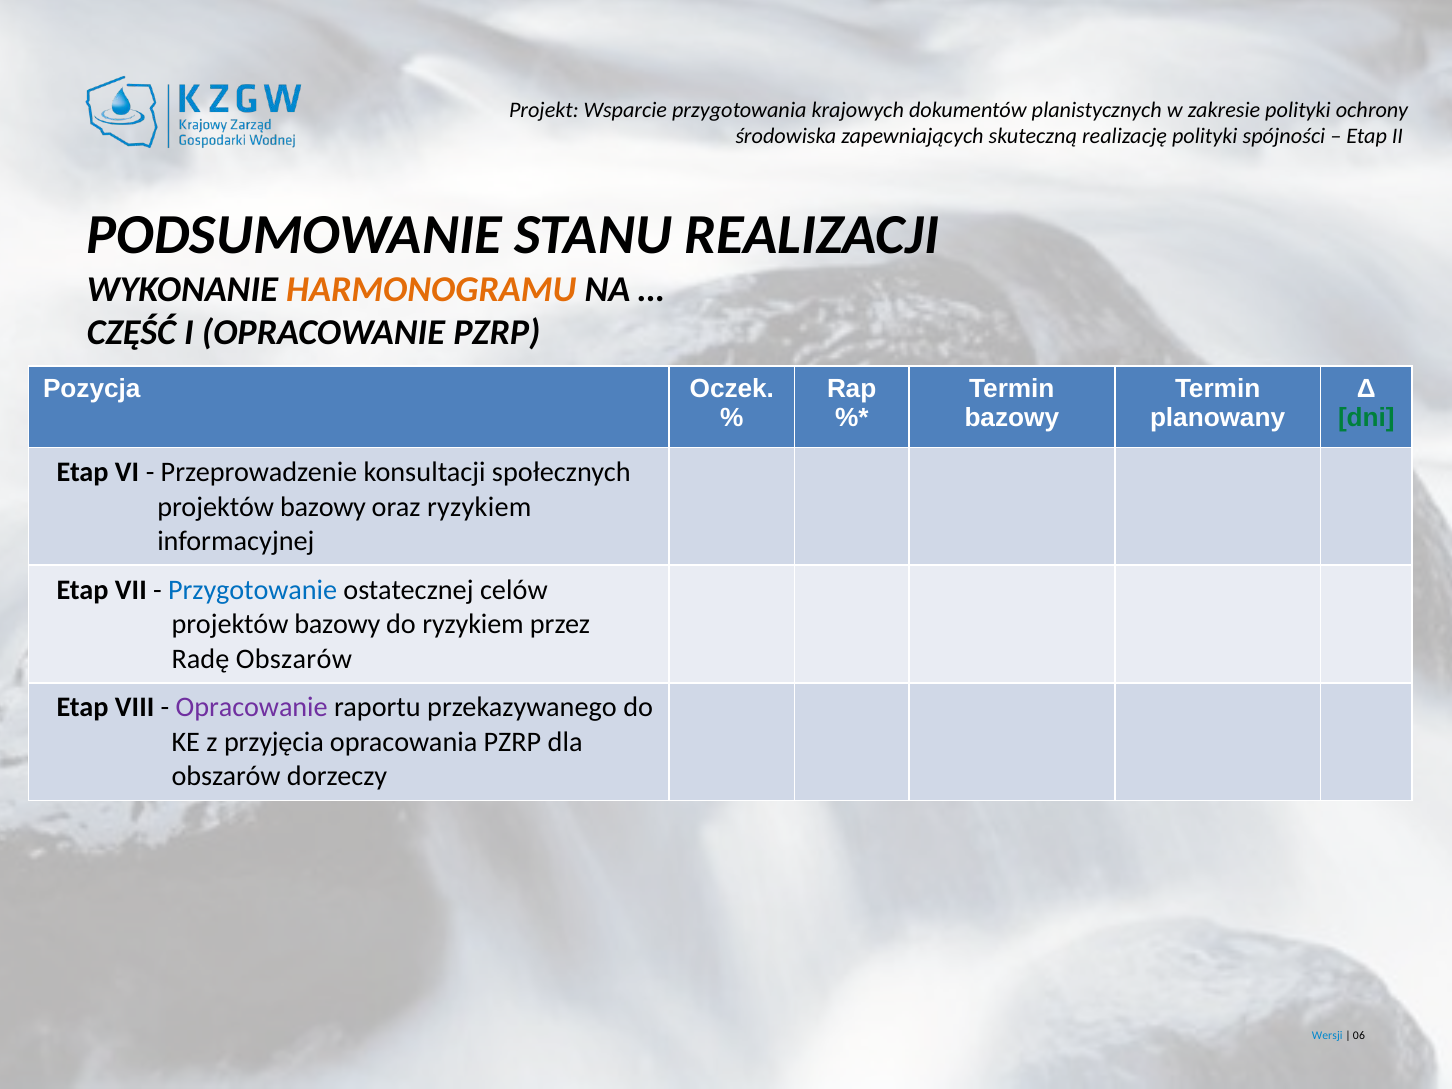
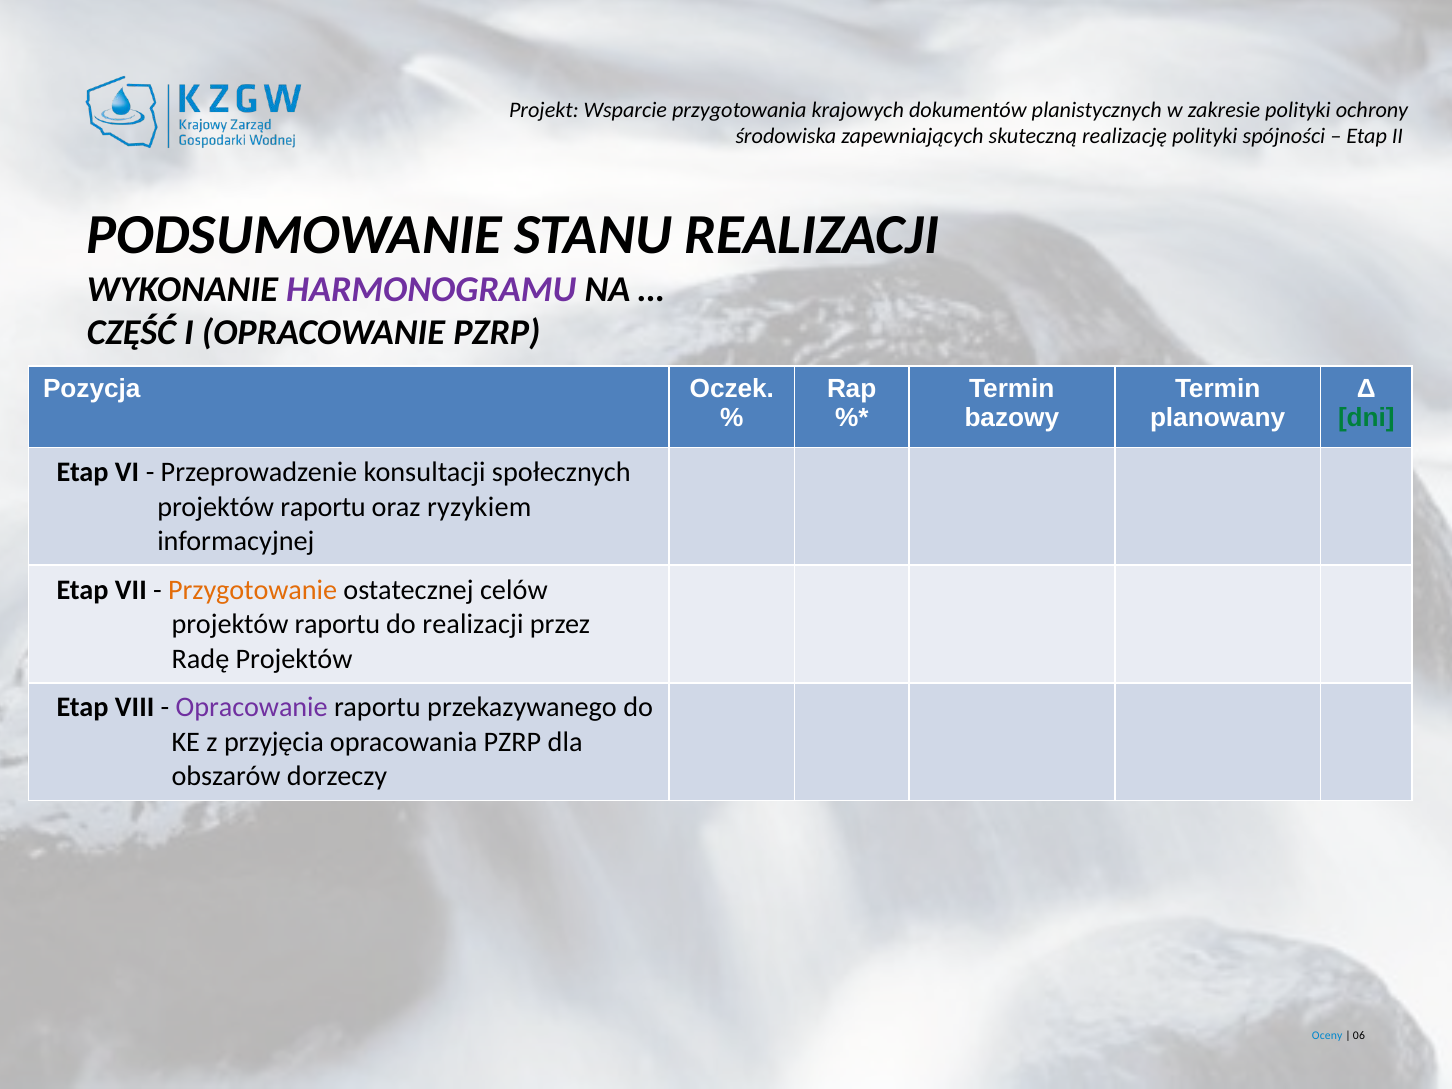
HARMONOGRAMU colour: orange -> purple
bazowy at (323, 507): bazowy -> raportu
Przygotowanie colour: blue -> orange
bazowy at (337, 624): bazowy -> raportu
do ryzykiem: ryzykiem -> realizacji
Radę Obszarów: Obszarów -> Projektów
Wersji: Wersji -> Oceny
